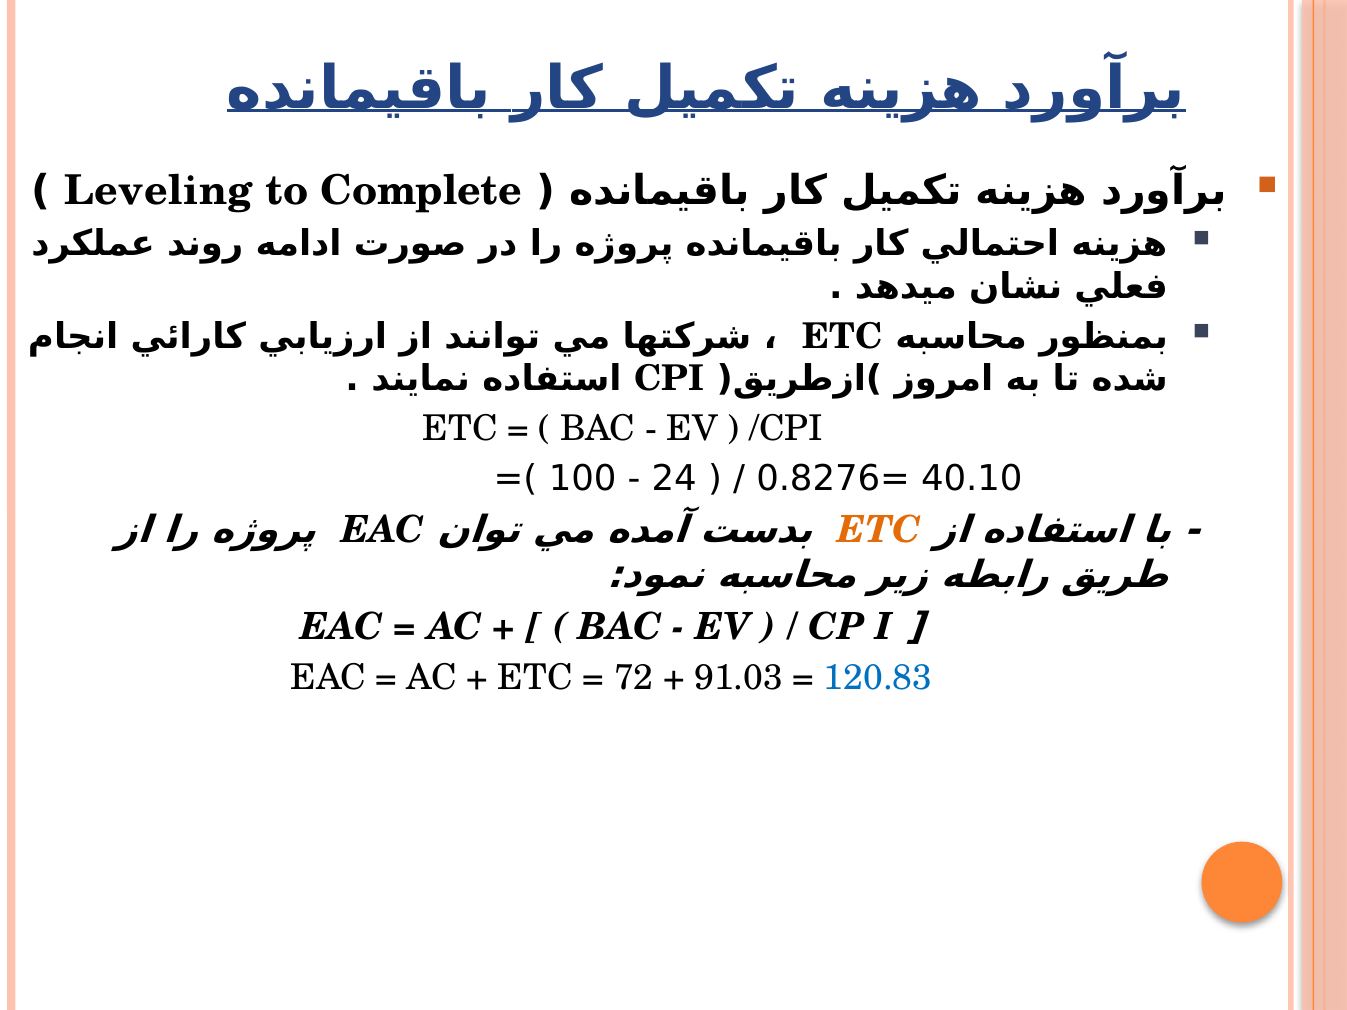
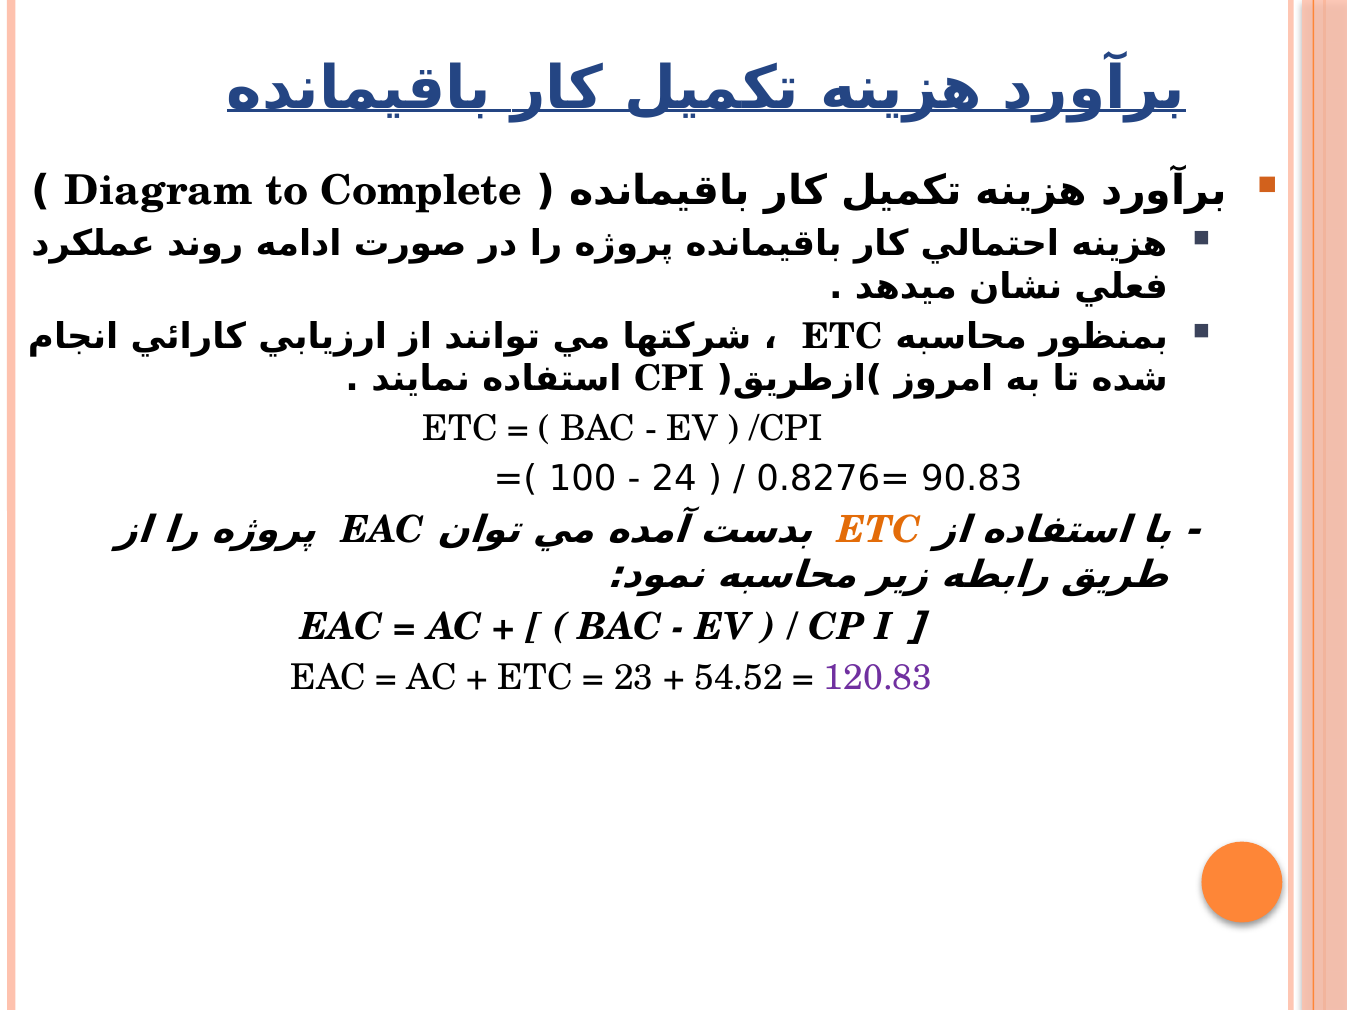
Leveling: Leveling -> Diagram
40.10: 40.10 -> 90.83
72: 72 -> 23
91.03: 91.03 -> 54.52
120.83 colour: blue -> purple
